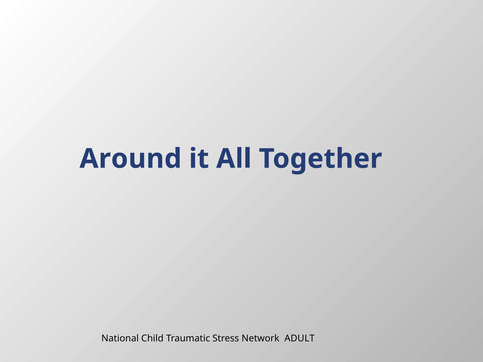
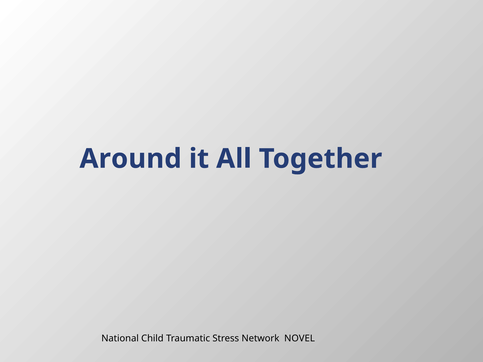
ADULT: ADULT -> NOVEL
